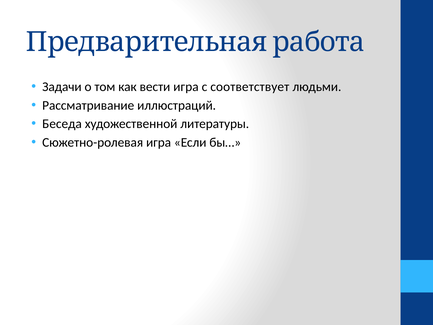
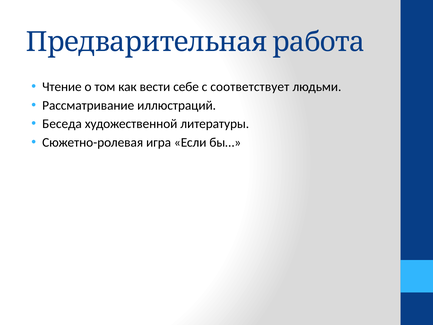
Задачи: Задачи -> Чтение
вести игра: игра -> себе
